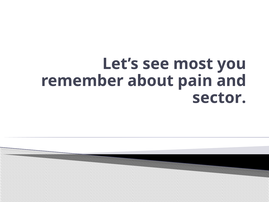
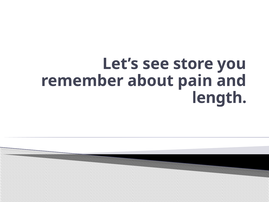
most: most -> store
sector: sector -> length
